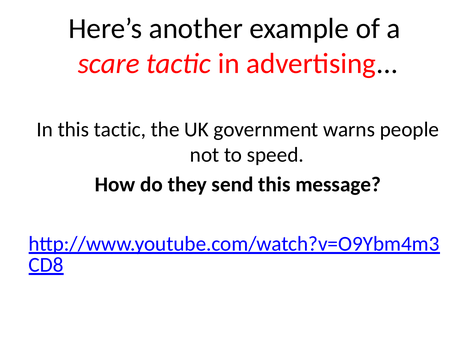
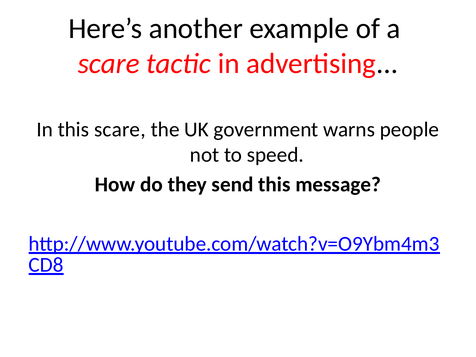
this tactic: tactic -> scare
